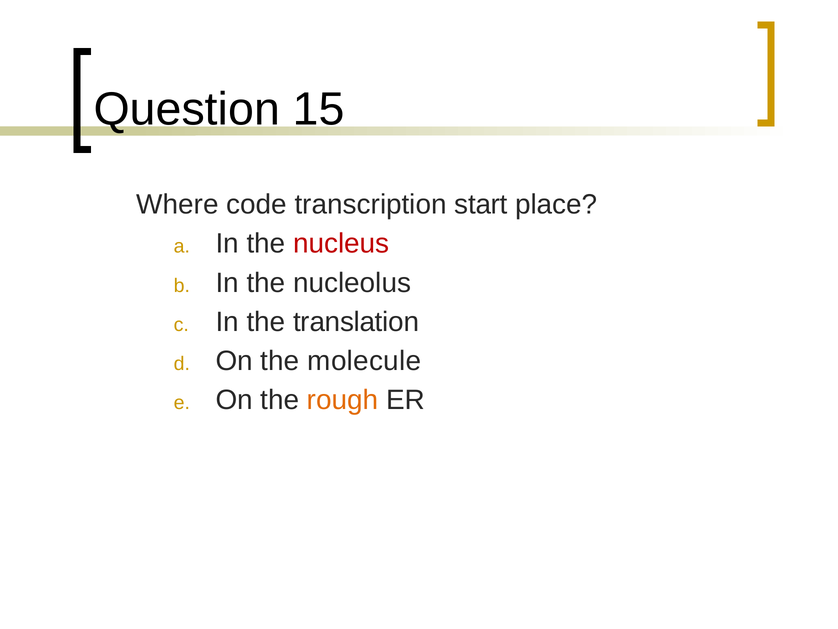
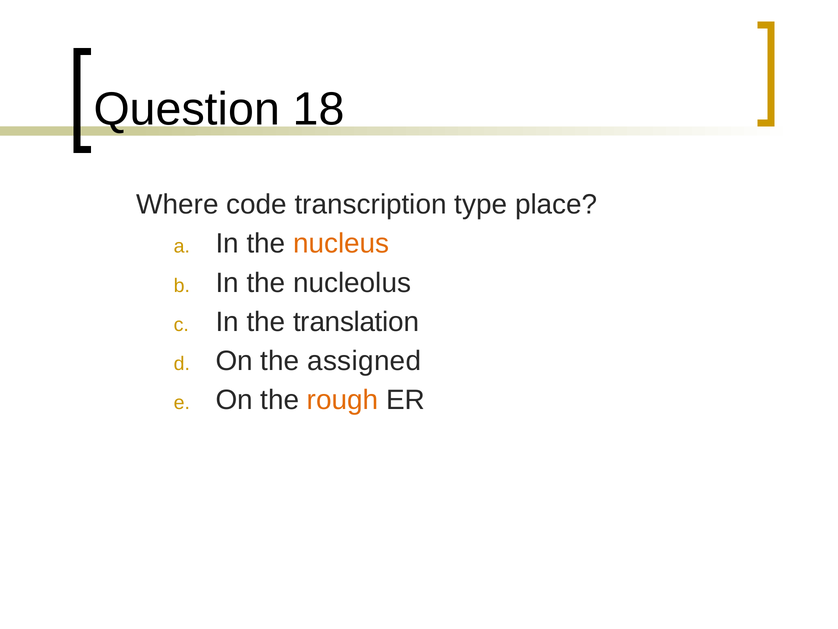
15: 15 -> 18
start: start -> type
nucleus colour: red -> orange
molecule: molecule -> assigned
